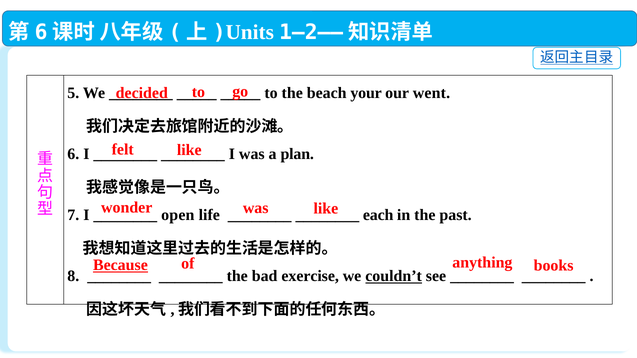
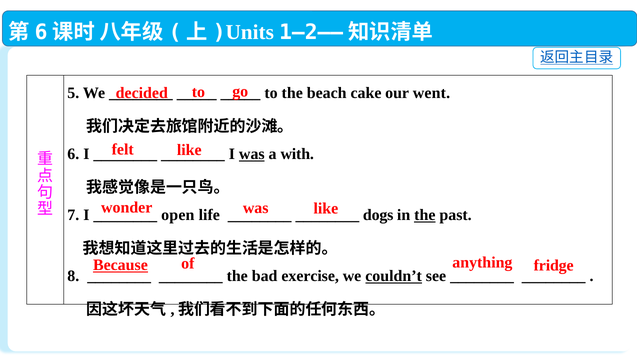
your: your -> cake
was at (252, 154) underline: none -> present
plan: plan -> with
each: each -> dogs
the at (425, 215) underline: none -> present
books: books -> fridge
